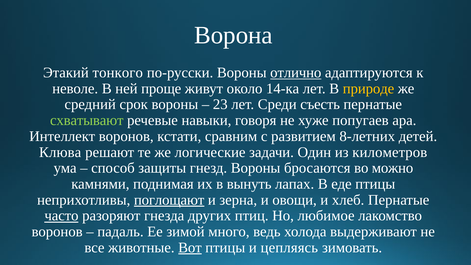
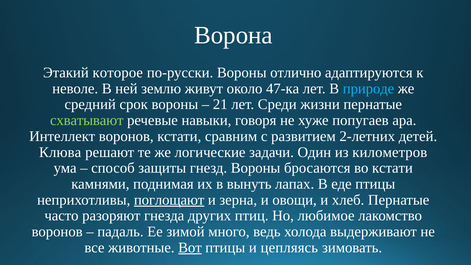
тонкого: тонкого -> которое
отлично underline: present -> none
проще: проще -> землю
14-ка: 14-ка -> 47-ка
природе colour: yellow -> light blue
23: 23 -> 21
съесть: съесть -> жизни
8-летних: 8-летних -> 2-летних
во можно: можно -> кстати
часто underline: present -> none
